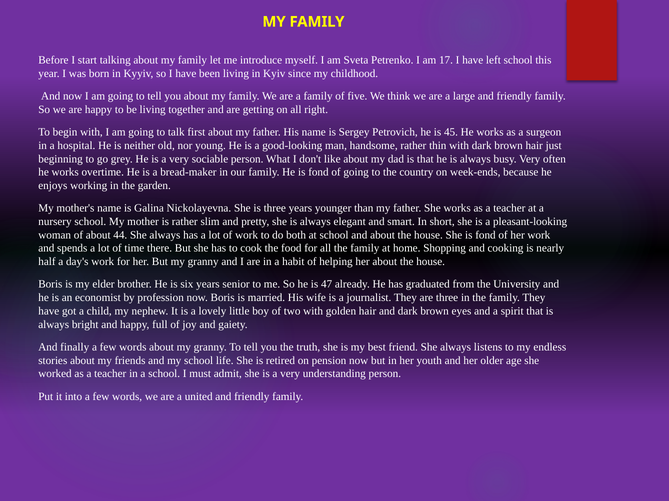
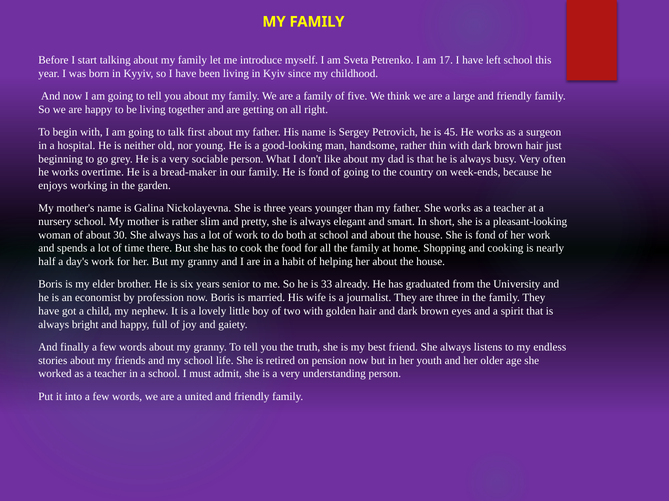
44: 44 -> 30
47: 47 -> 33
